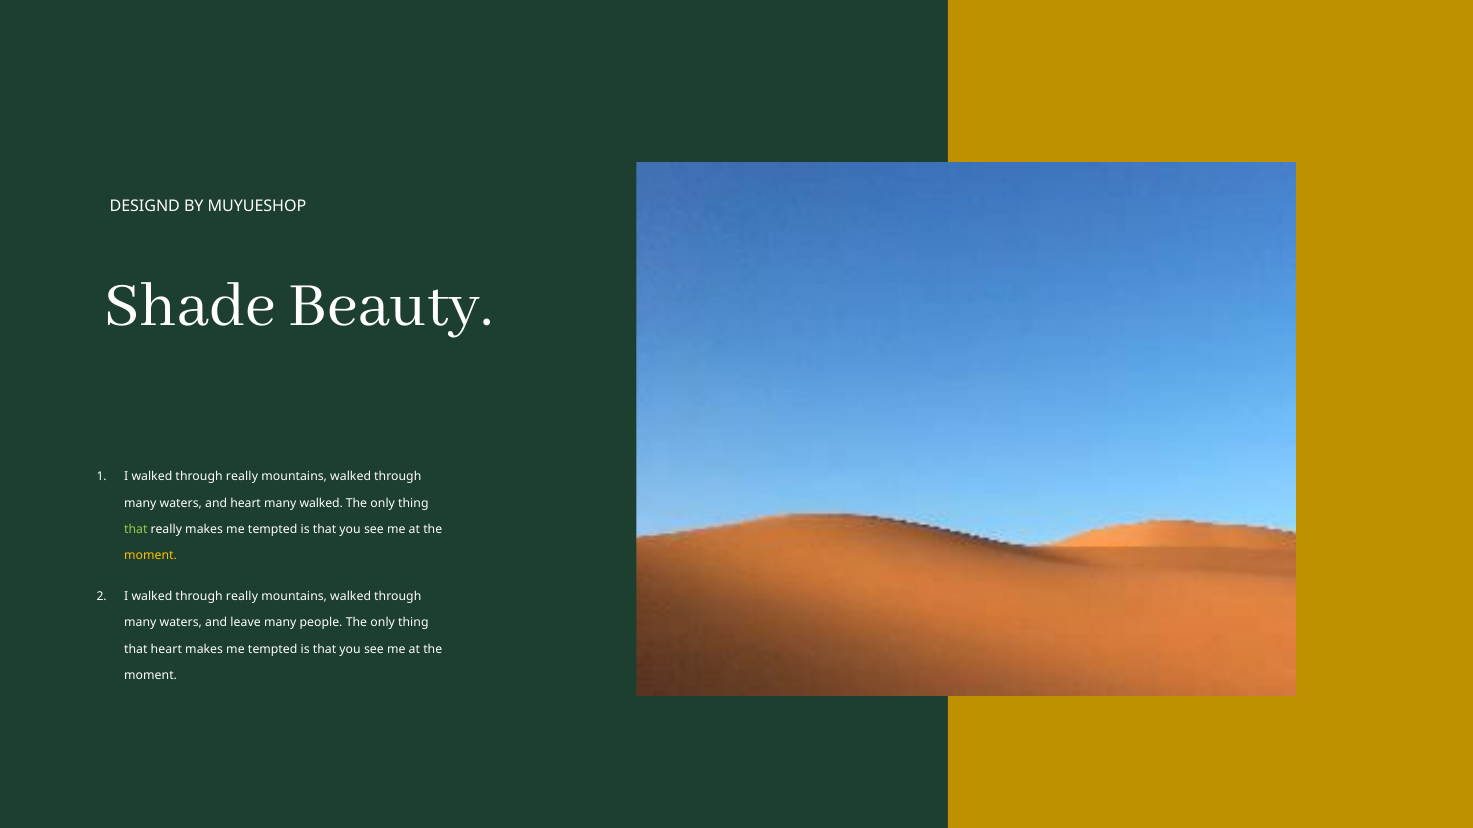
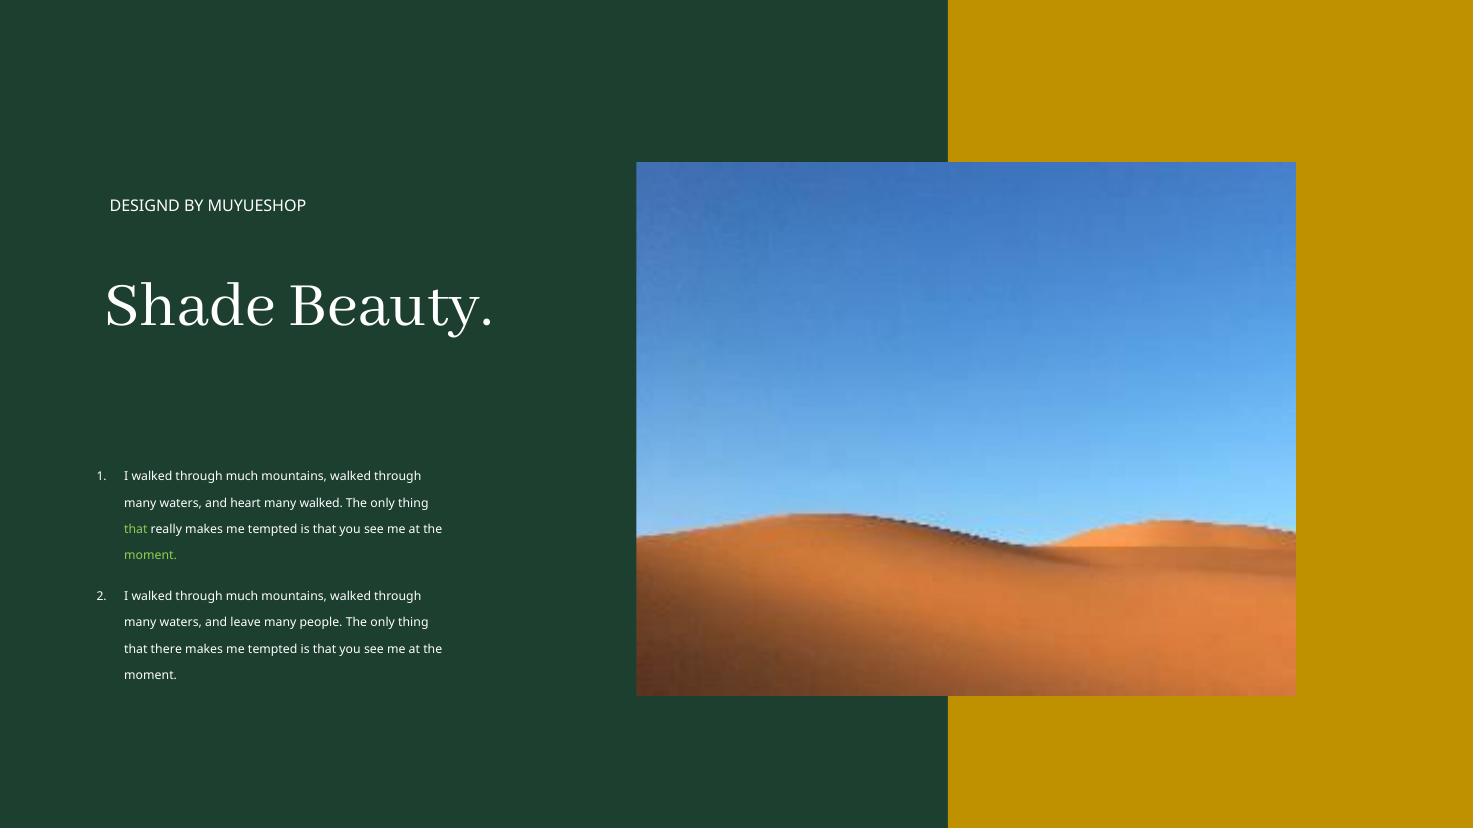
really at (242, 477): really -> much
moment at (151, 556) colour: yellow -> light green
really at (242, 597): really -> much
that heart: heart -> there
